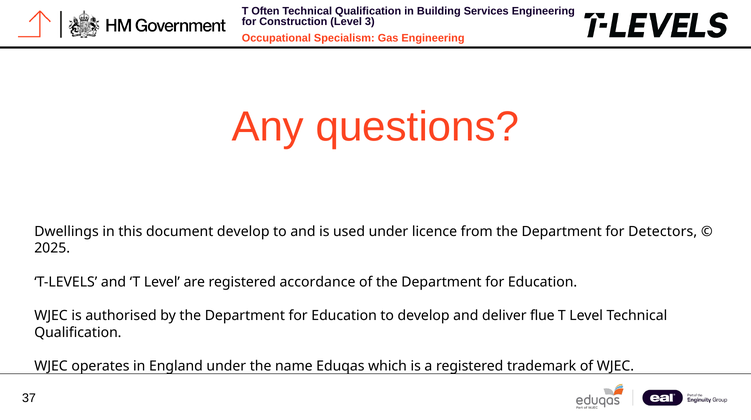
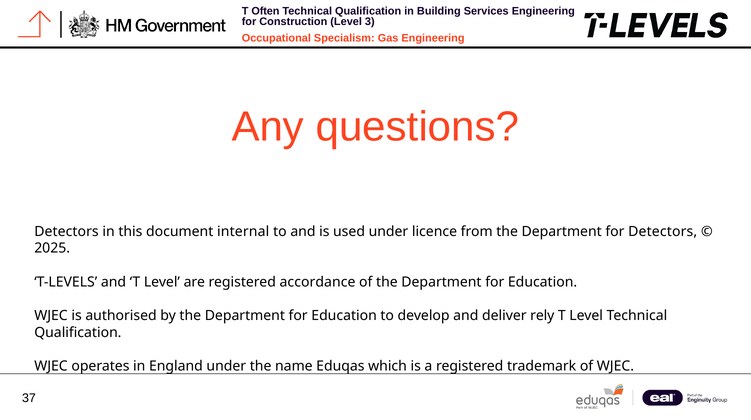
Dwellings at (67, 231): Dwellings -> Detectors
document develop: develop -> internal
flue: flue -> rely
